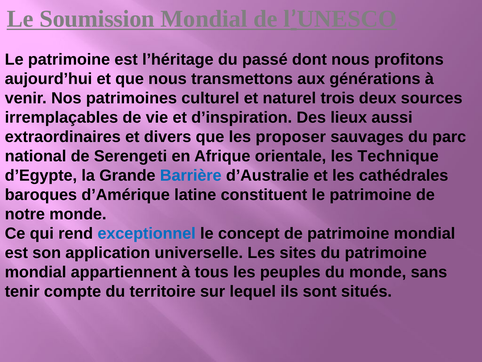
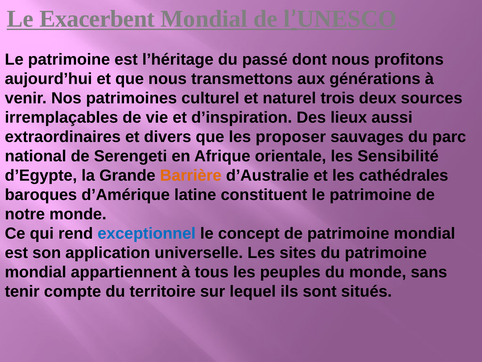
Soumission: Soumission -> Exacerbent
Technique: Technique -> Sensibilité
Barrière colour: blue -> orange
